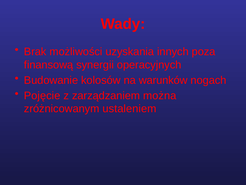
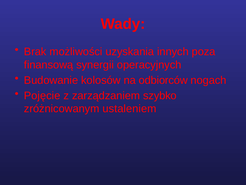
warunków: warunków -> odbiorców
można: można -> szybko
